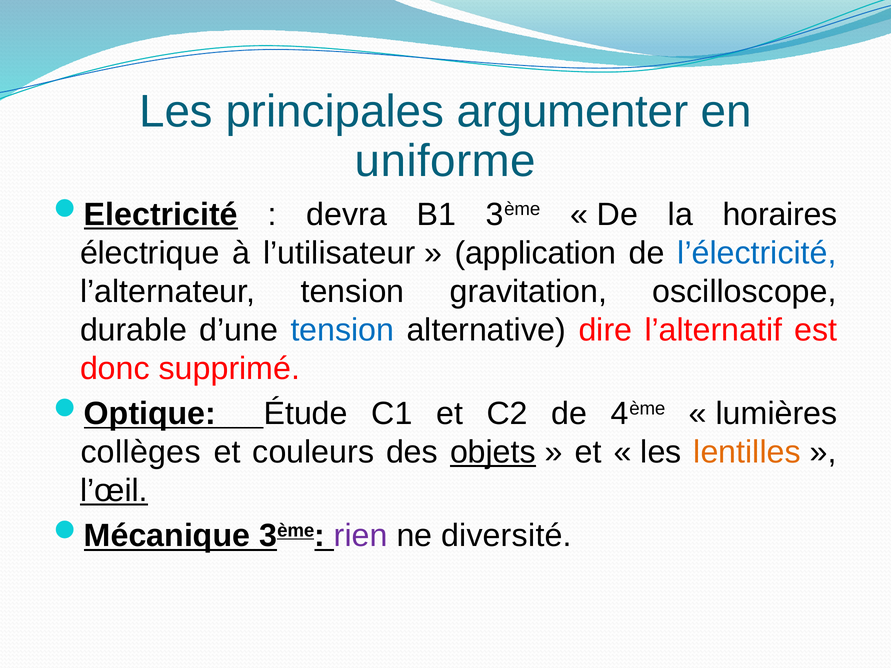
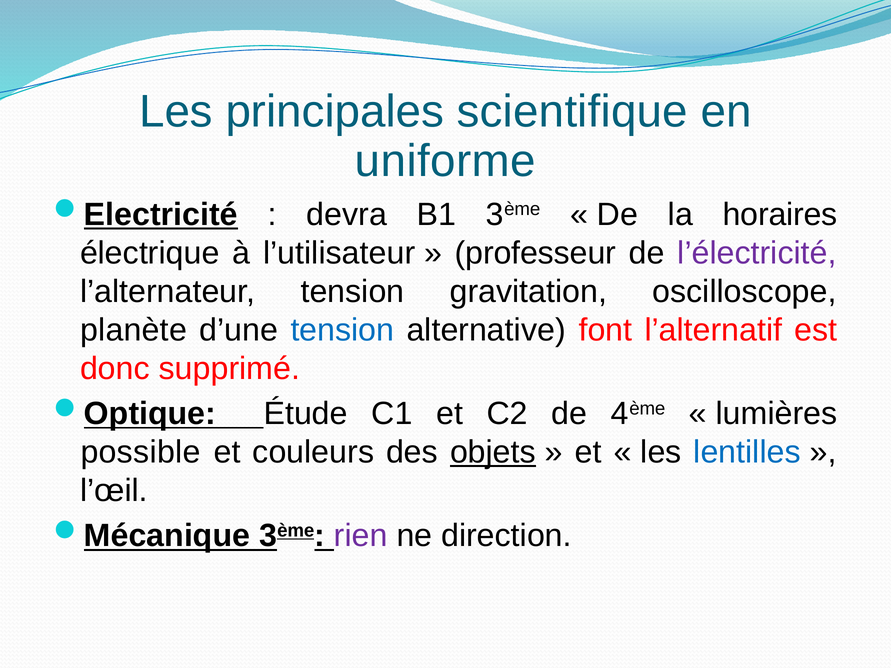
argumenter: argumenter -> scientifique
application: application -> professeur
l’électricité colour: blue -> purple
durable: durable -> planète
dire: dire -> font
collèges: collèges -> possible
lentilles colour: orange -> blue
l’œil underline: present -> none
diversité: diversité -> direction
